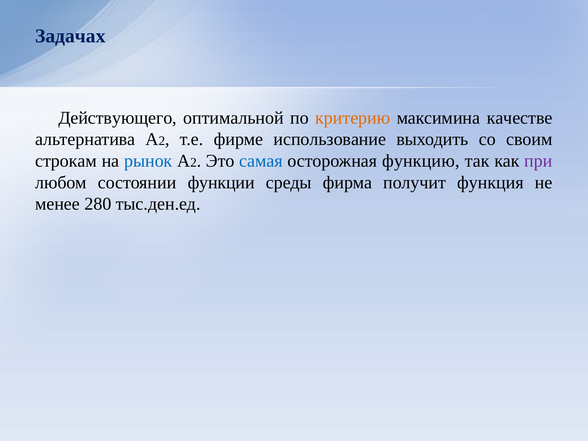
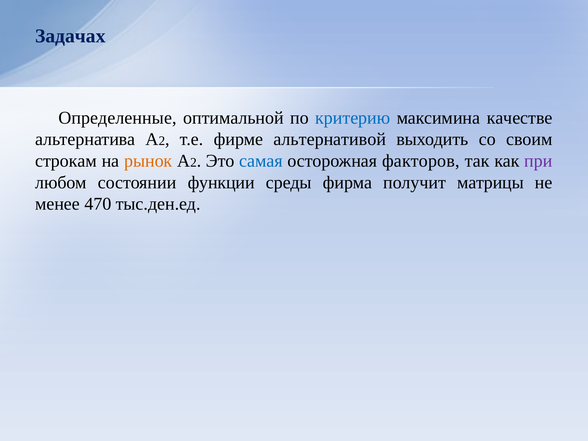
Действующего: Действующего -> Определенные
критерию colour: orange -> blue
использование: использование -> альтернативой
рынок colour: blue -> orange
функцию: функцию -> факторов
функция: функция -> матрицы
280: 280 -> 470
